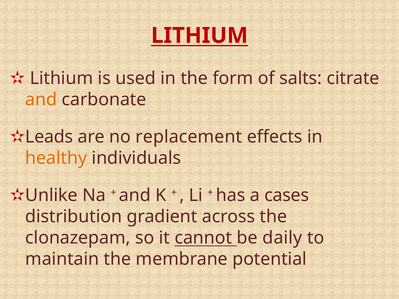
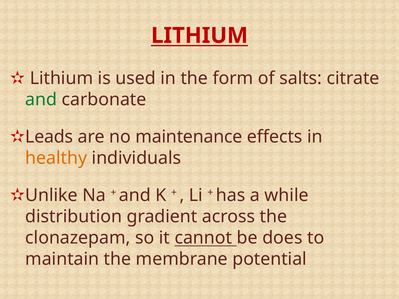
and at (41, 100) colour: orange -> green
replacement: replacement -> maintenance
cases: cases -> while
daily: daily -> does
